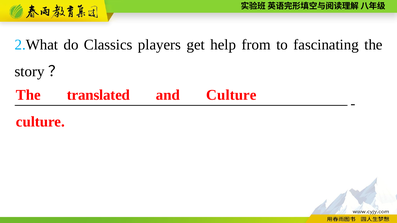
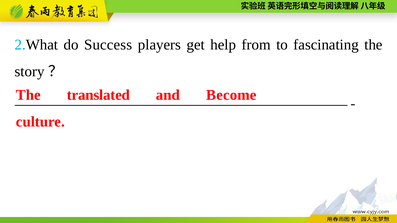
Classics: Classics -> Success
and Culture: Culture -> Become
